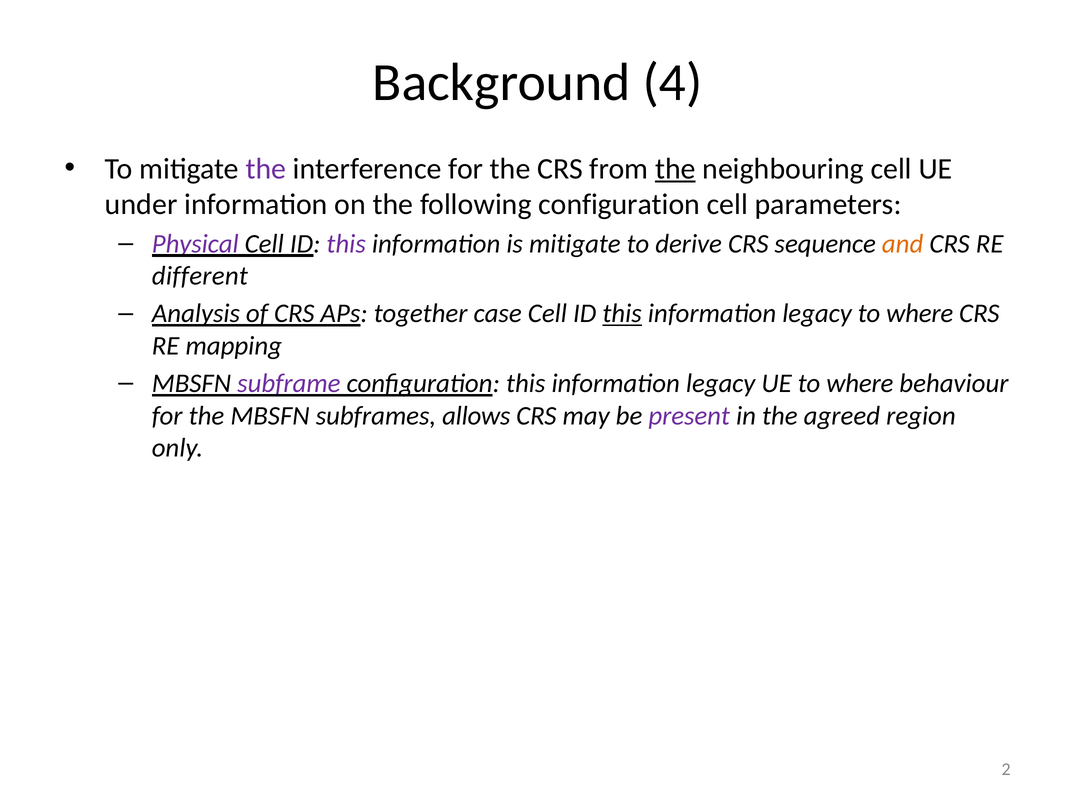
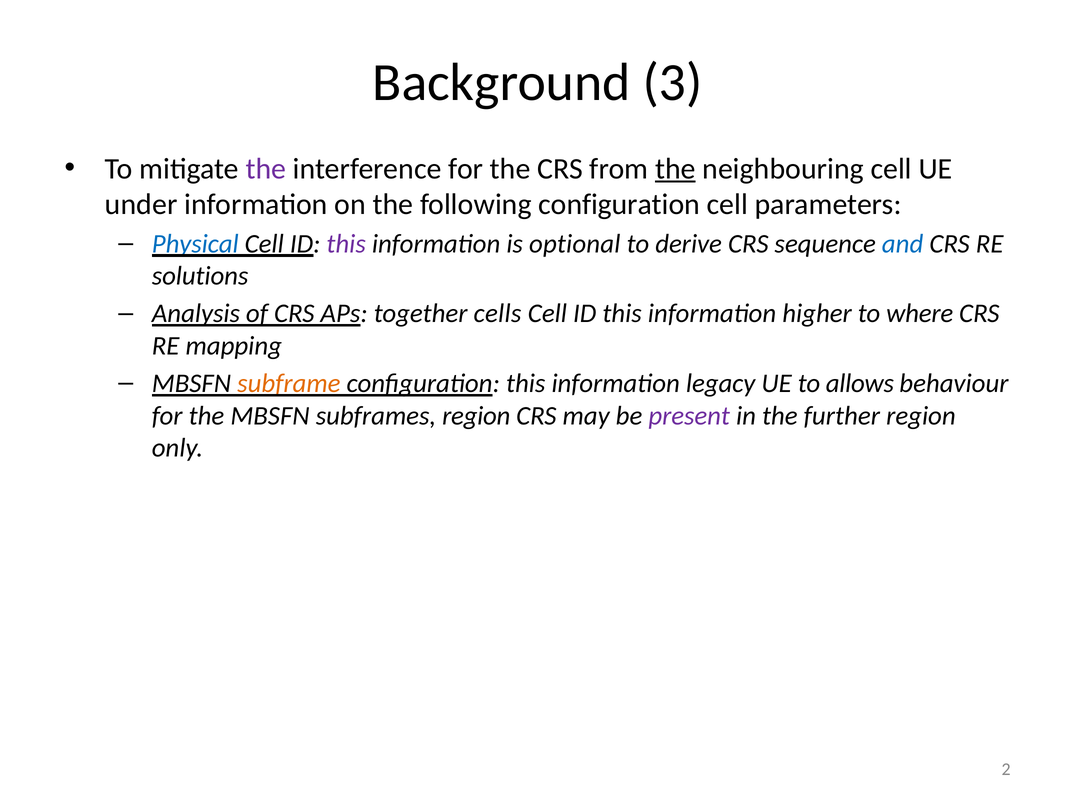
4: 4 -> 3
Physical colour: purple -> blue
is mitigate: mitigate -> optional
and colour: orange -> blue
different: different -> solutions
case: case -> cells
this at (622, 314) underline: present -> none
legacy at (817, 314): legacy -> higher
subframe colour: purple -> orange
UE to where: where -> allows
subframes allows: allows -> region
agreed: agreed -> further
